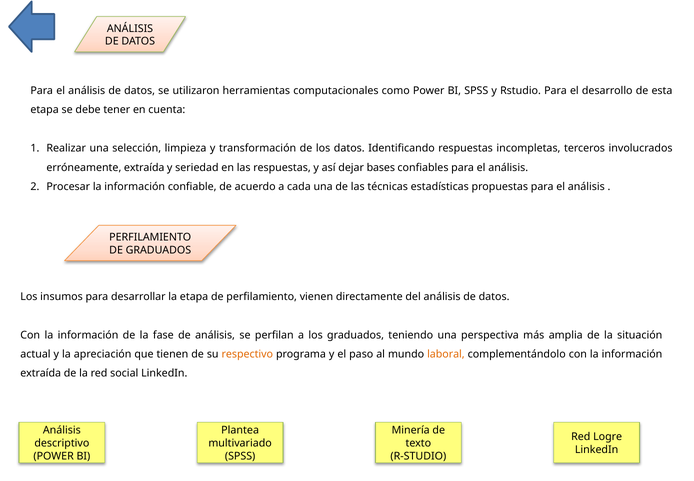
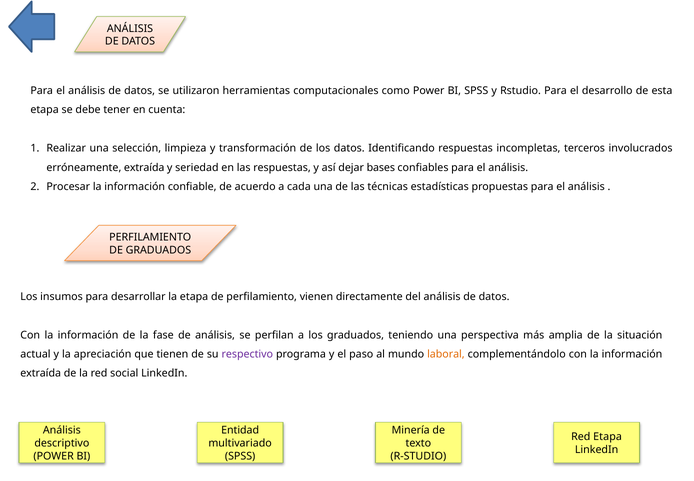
respectivo colour: orange -> purple
Plantea: Plantea -> Entidad
Red Logre: Logre -> Etapa
